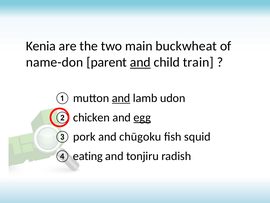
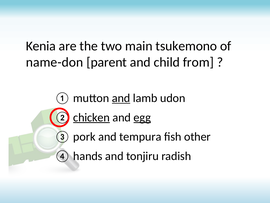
buckwheat: buckwheat -> tsukemono
and at (140, 62) underline: present -> none
train: train -> from
chicken underline: none -> present
chūgoku: chūgoku -> tempura
squid: squid -> other
eating: eating -> hands
